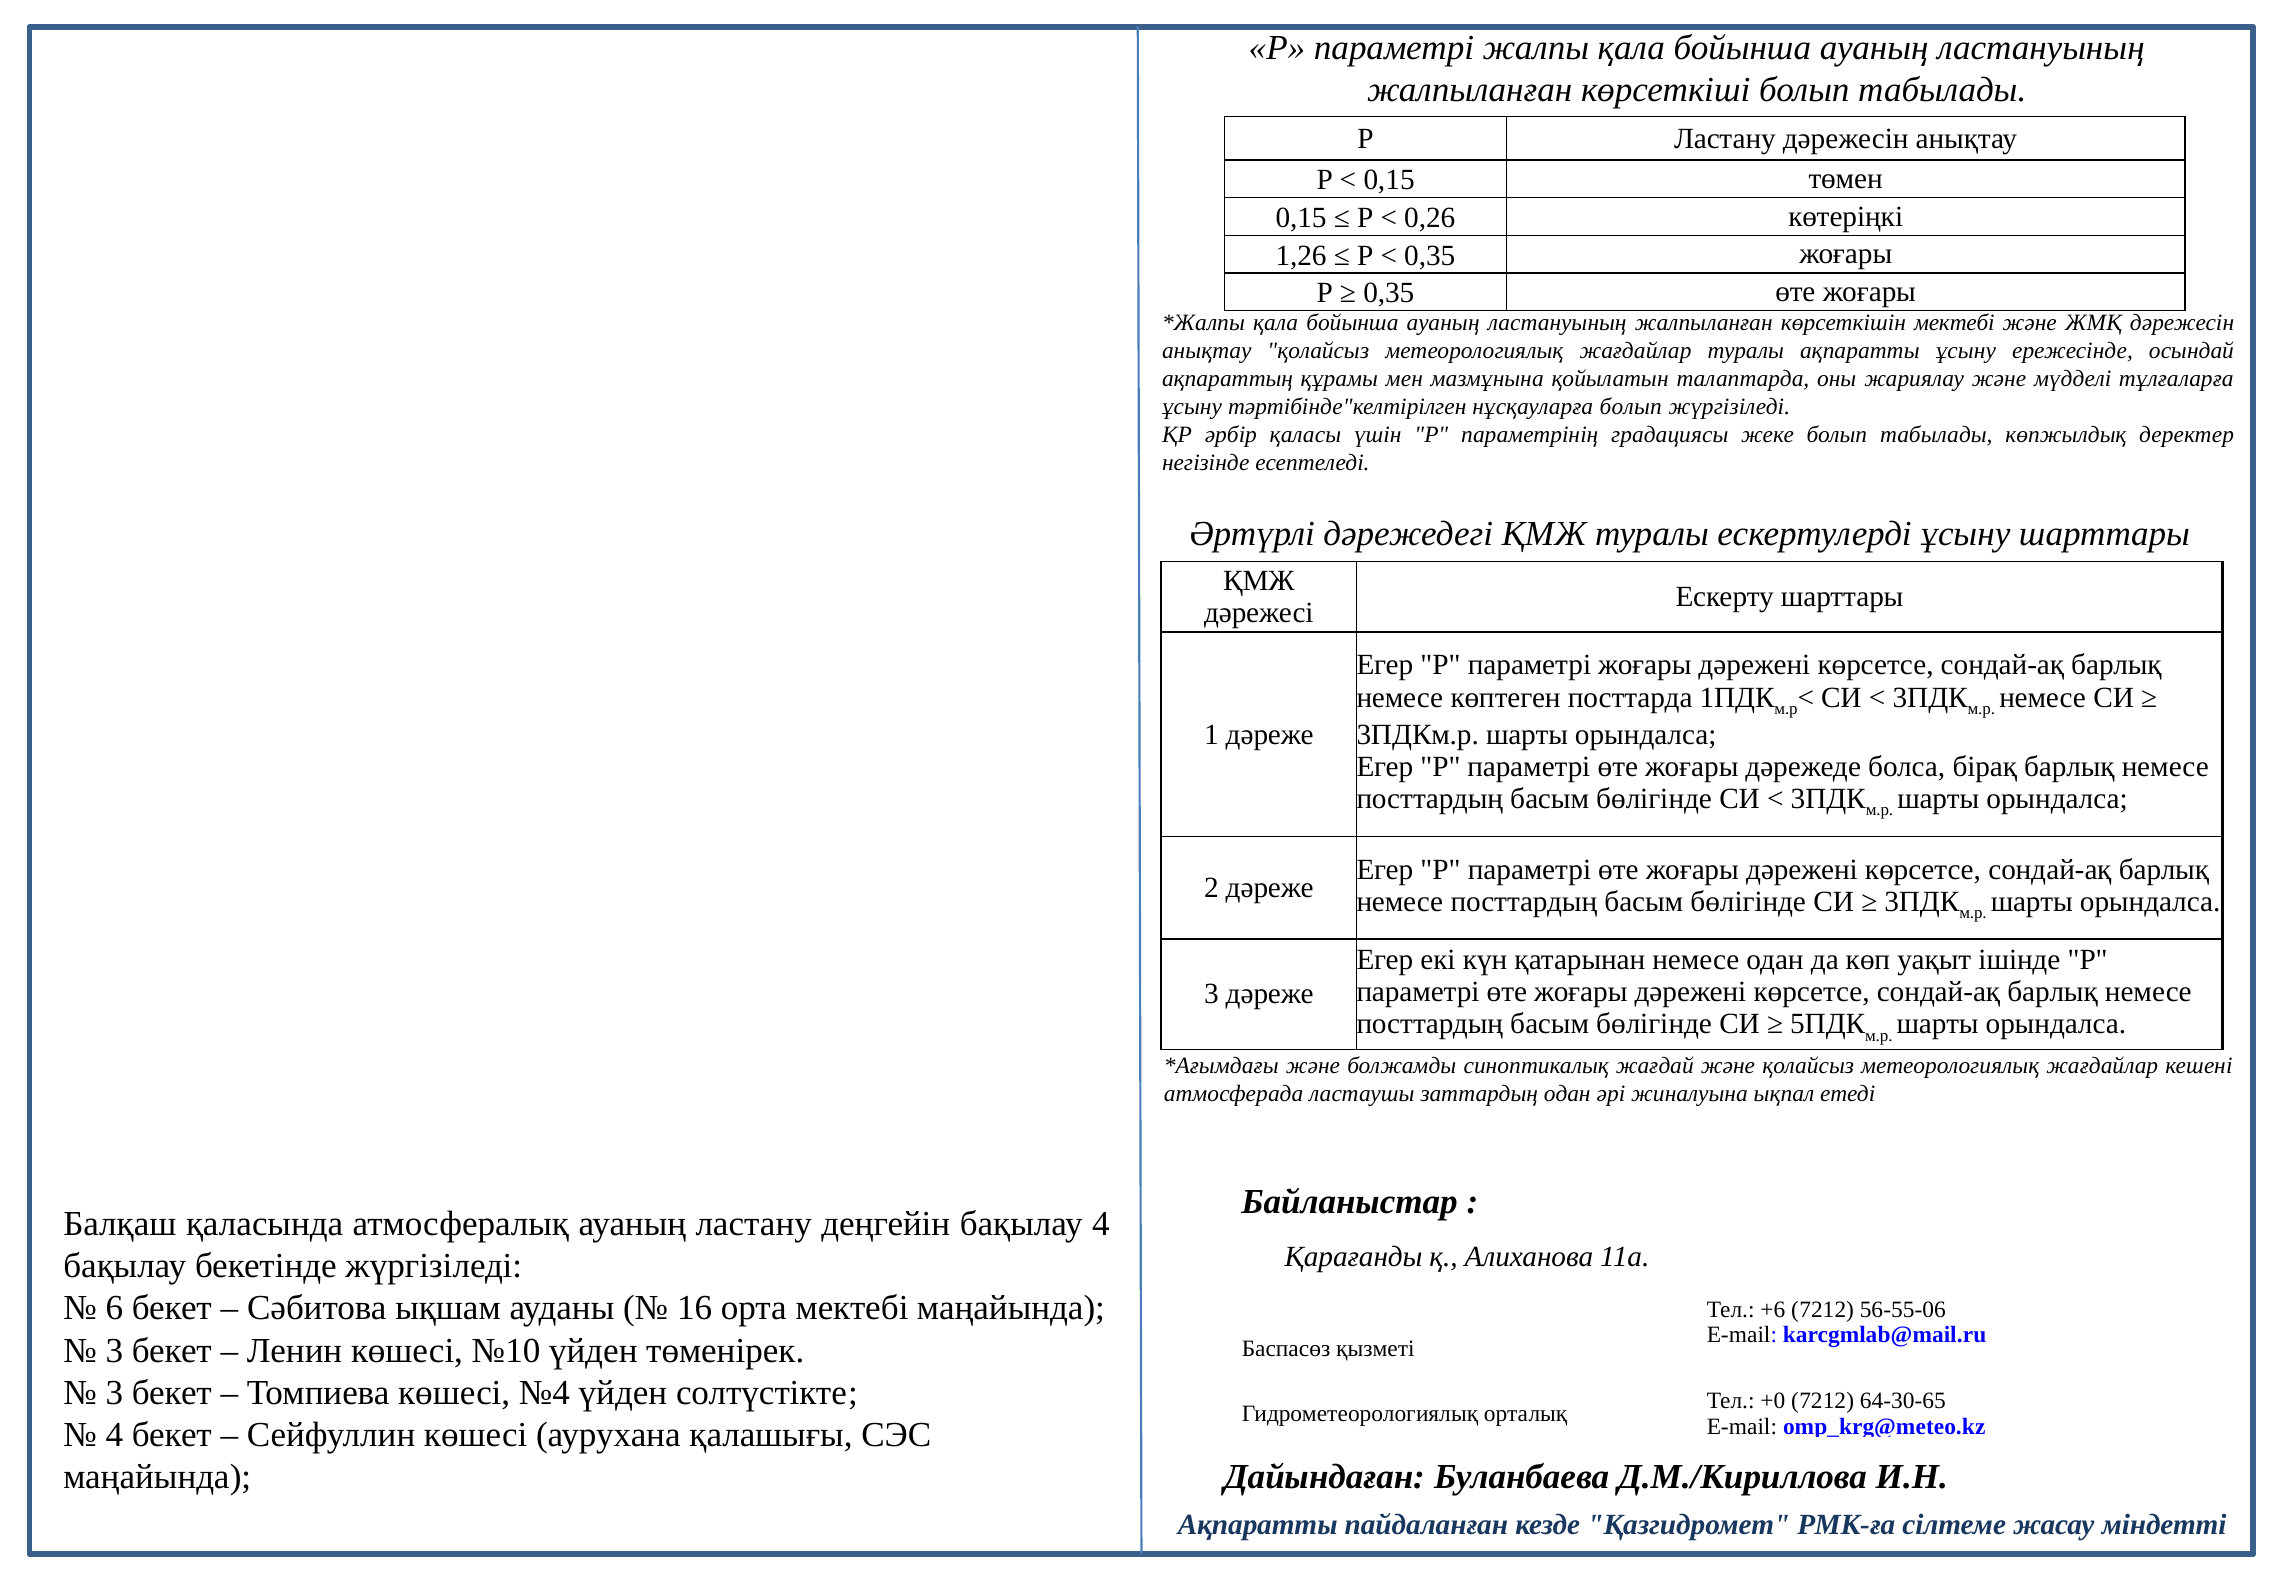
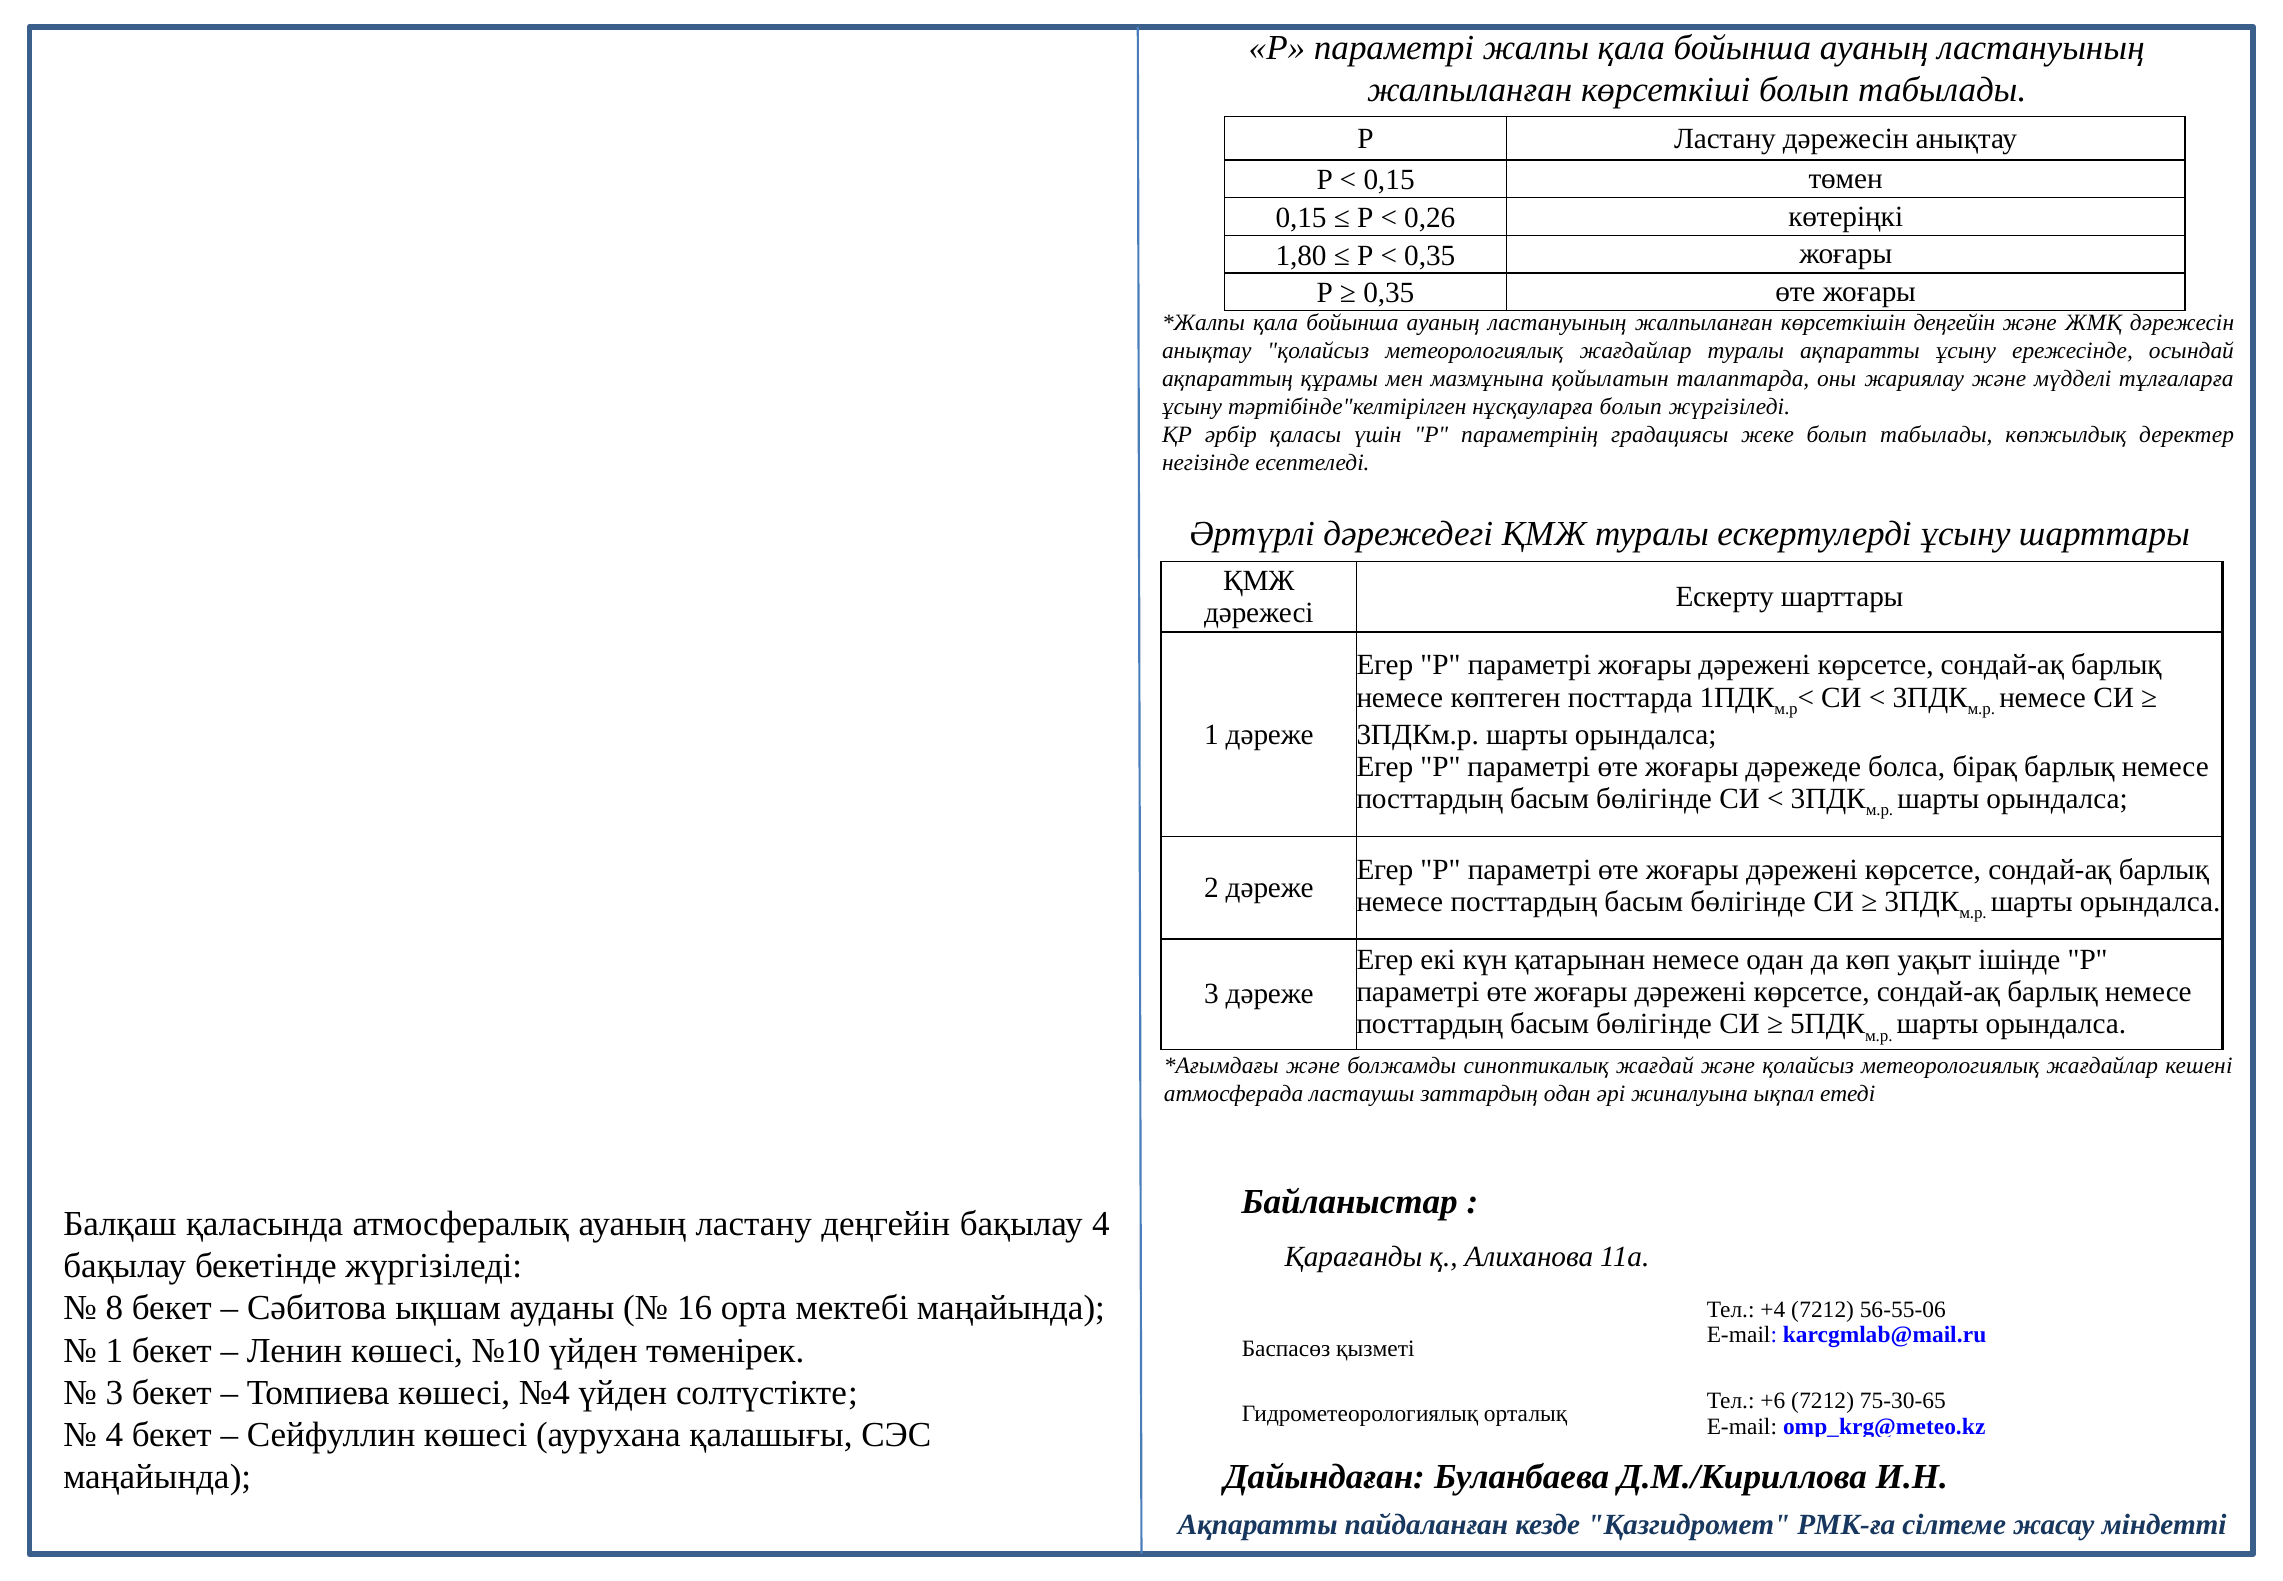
1,26: 1,26 -> 1,80
көрсеткішін мектебі: мектебі -> деңгейін
6: 6 -> 8
+6: +6 -> +4
3 at (114, 1350): 3 -> 1
+0: +0 -> +6
64-30-65: 64-30-65 -> 75-30-65
